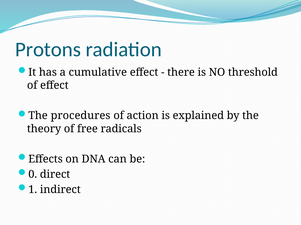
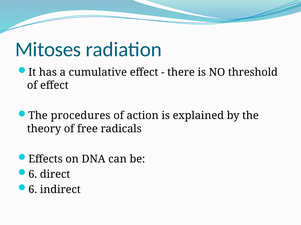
Protons: Protons -> Mitoses
0 at (33, 175): 0 -> 6
1 at (33, 190): 1 -> 6
